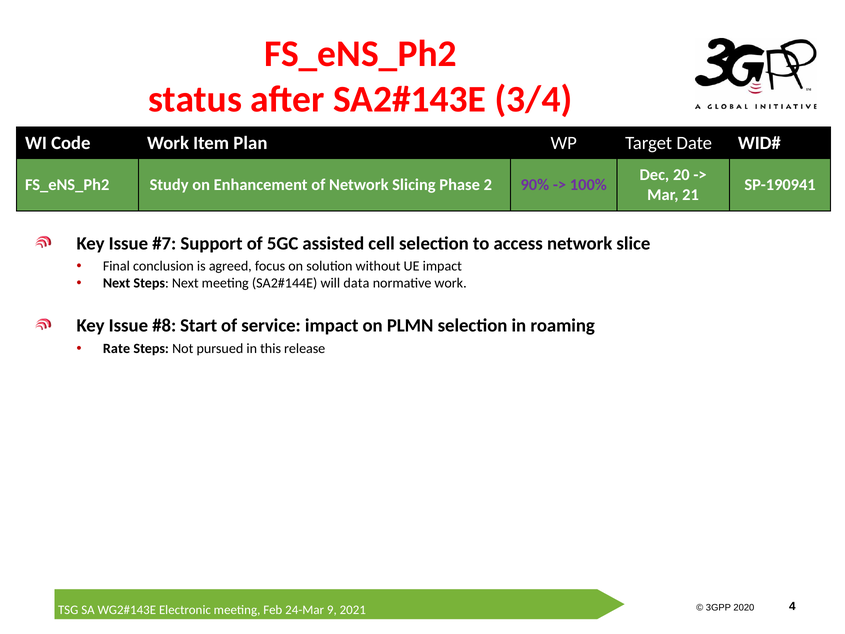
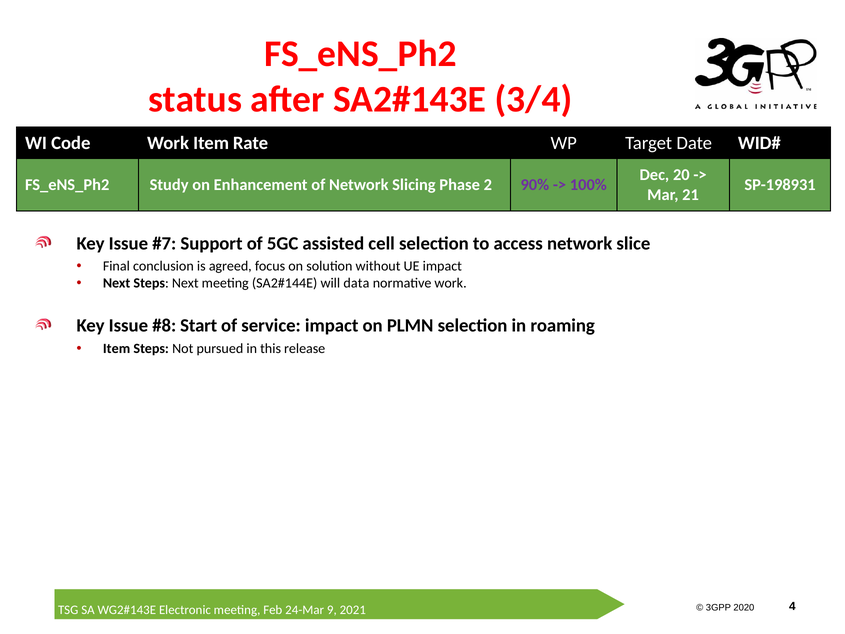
Plan: Plan -> Rate
SP-190941: SP-190941 -> SP-198931
Rate at (117, 349): Rate -> Item
